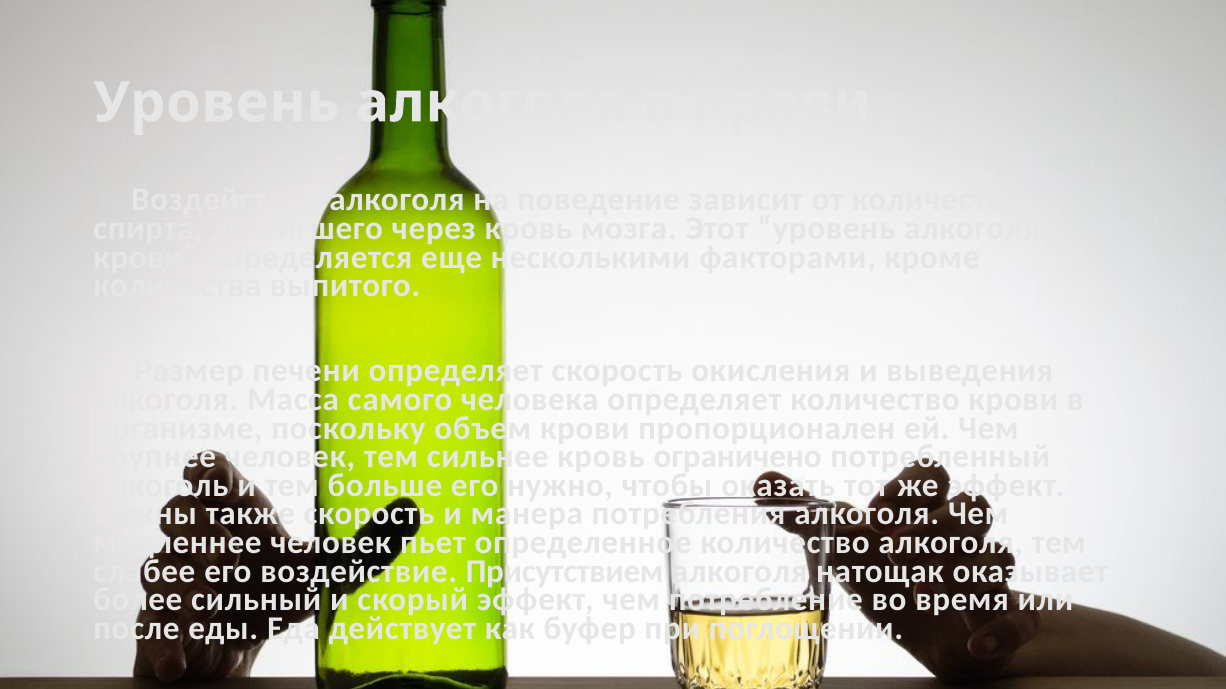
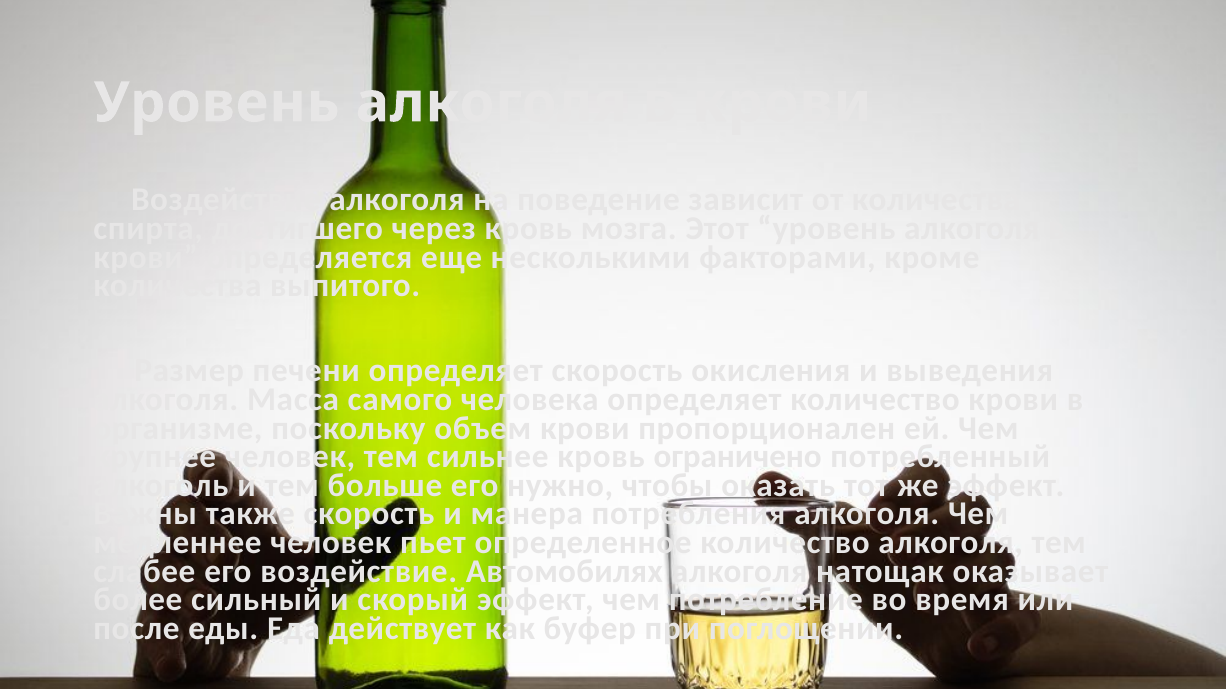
Присутствием: Присутствием -> Автомобилях
